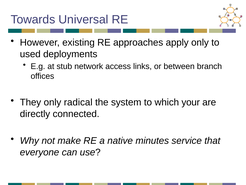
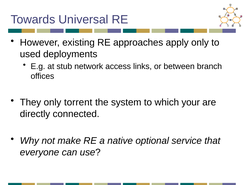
radical: radical -> torrent
minutes: minutes -> optional
